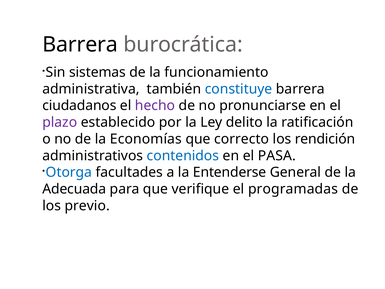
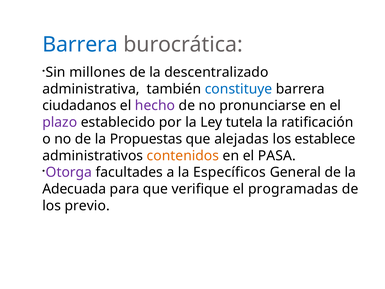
Barrera at (80, 44) colour: black -> blue
sistemas: sistemas -> millones
funcionamiento: funcionamiento -> descentralizado
delito: delito -> tutela
Economías: Economías -> Propuestas
correcto: correcto -> alejadas
rendición: rendición -> establece
contenidos colour: blue -> orange
Otorga colour: blue -> purple
Entenderse: Entenderse -> Específicos
